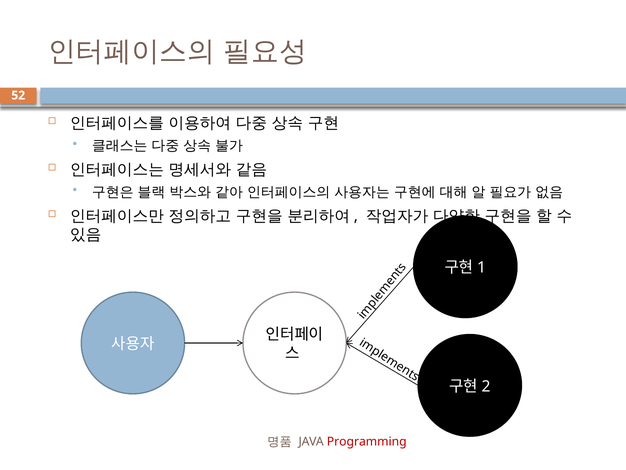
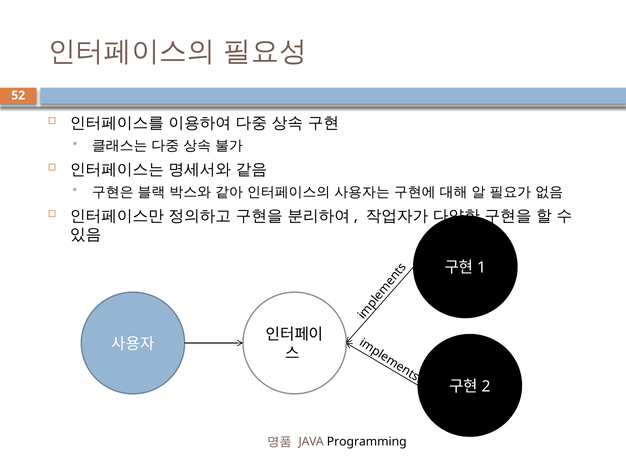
Programming colour: red -> black
